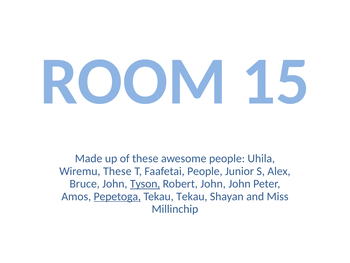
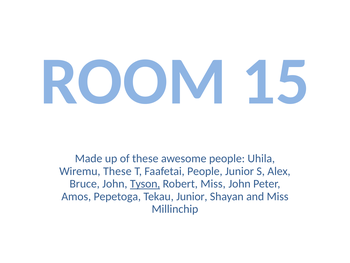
Robert John: John -> Miss
Pepetoga underline: present -> none
Tekau Tekau: Tekau -> Junior
